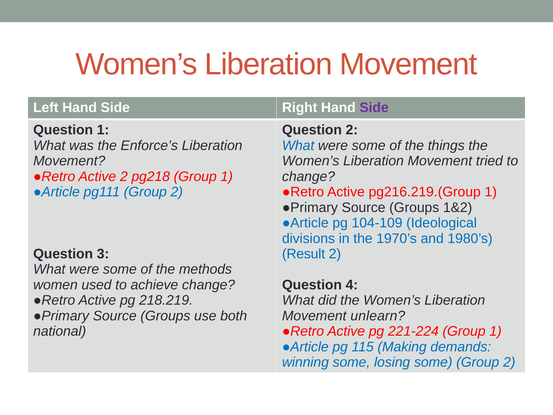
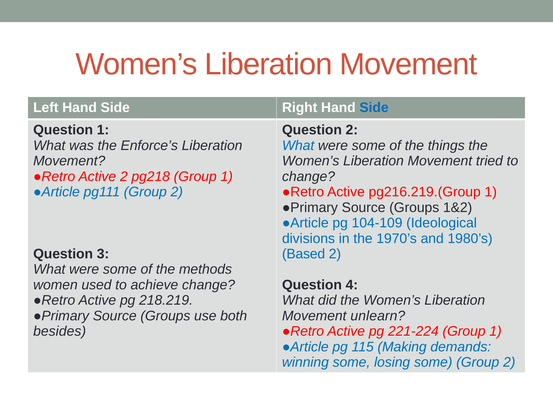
Side at (374, 108) colour: purple -> blue
Result: Result -> Based
national: national -> besides
